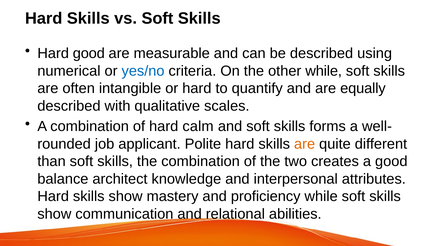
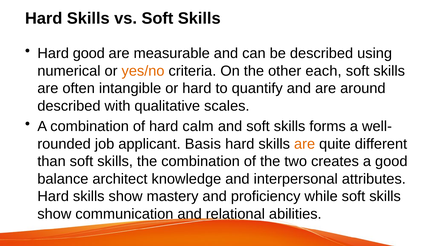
yes/no colour: blue -> orange
other while: while -> each
equally: equally -> around
Polite: Polite -> Basis
